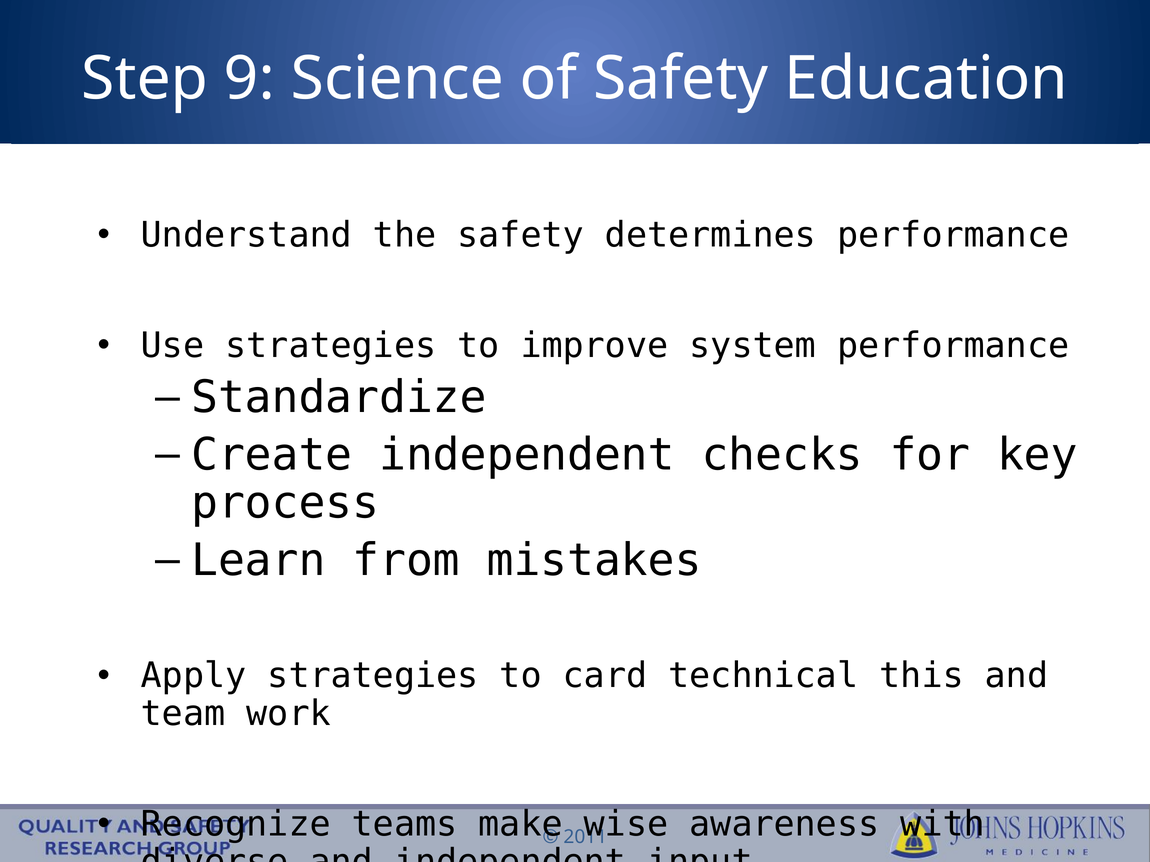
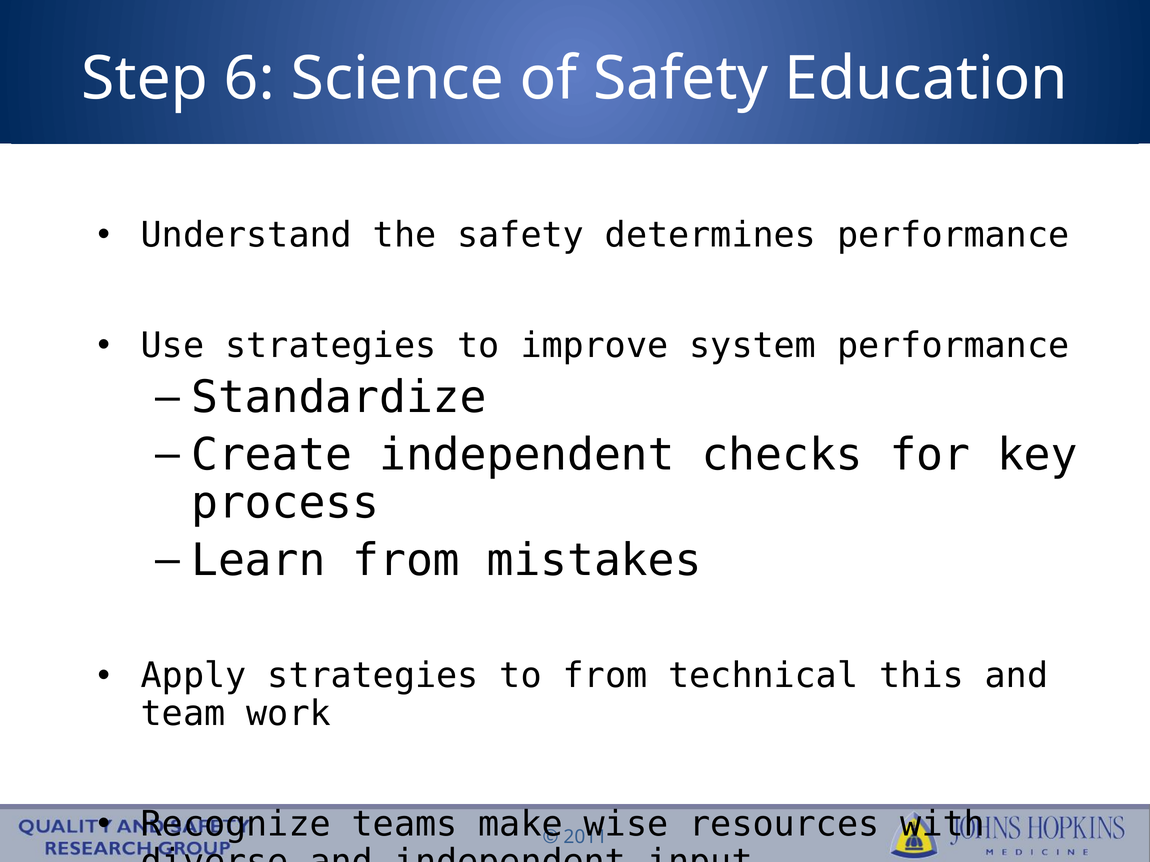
9: 9 -> 6
to card: card -> from
awareness: awareness -> resources
